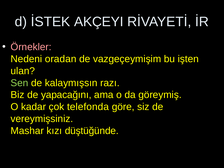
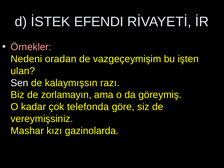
AKÇEYI: AKÇEYI -> EFENDI
Sen colour: light green -> white
yapacağını: yapacağını -> zorlamayın
düştüğünde: düştüğünde -> gazinolarda
